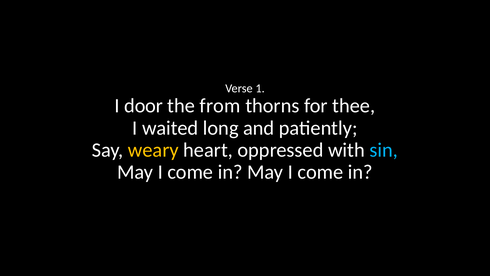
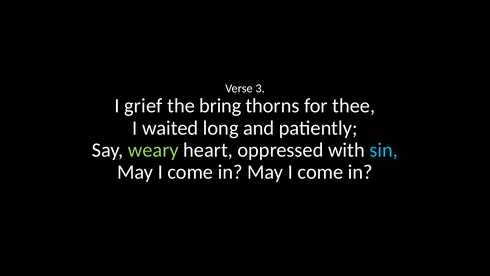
1: 1 -> 3
door: door -> grief
from: from -> bring
weary colour: yellow -> light green
